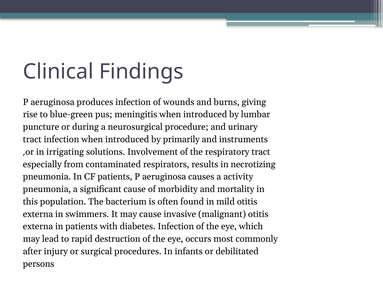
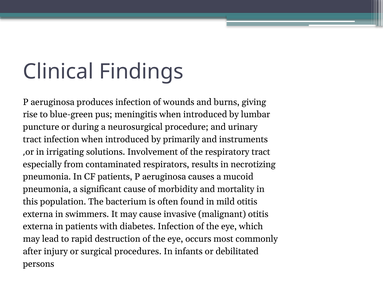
activity: activity -> mucoid
